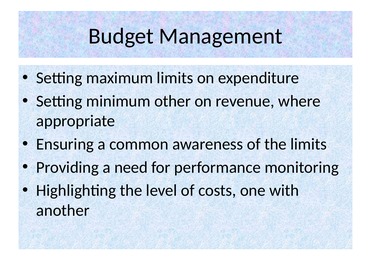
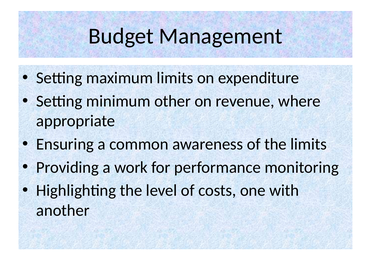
need: need -> work
